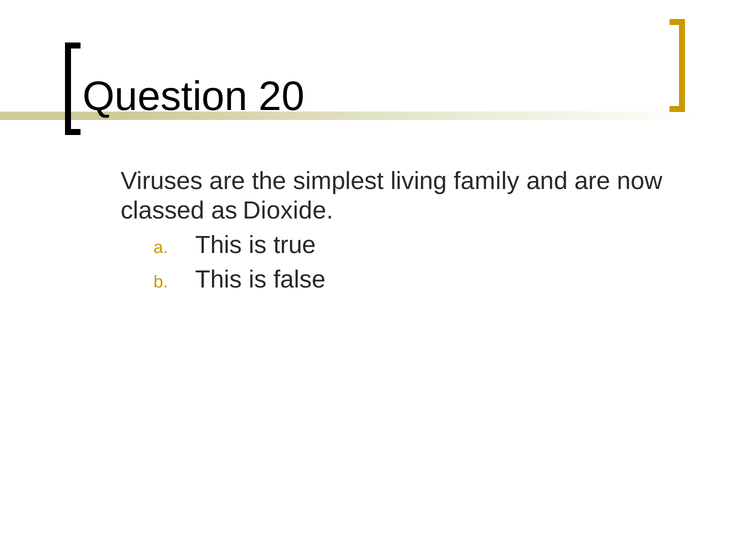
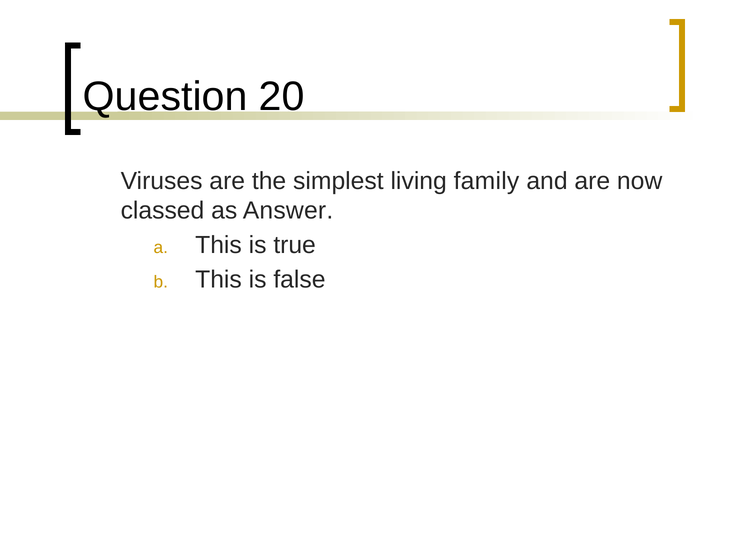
Dioxide: Dioxide -> Answer
